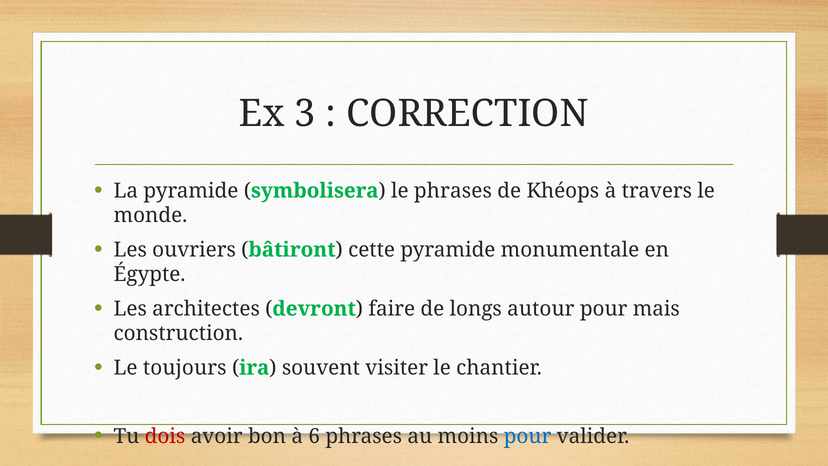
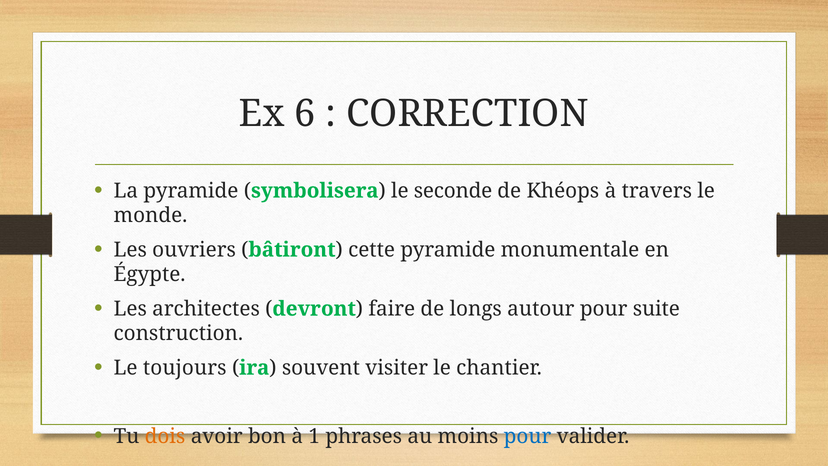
3: 3 -> 6
le phrases: phrases -> seconde
mais: mais -> suite
dois colour: red -> orange
6: 6 -> 1
